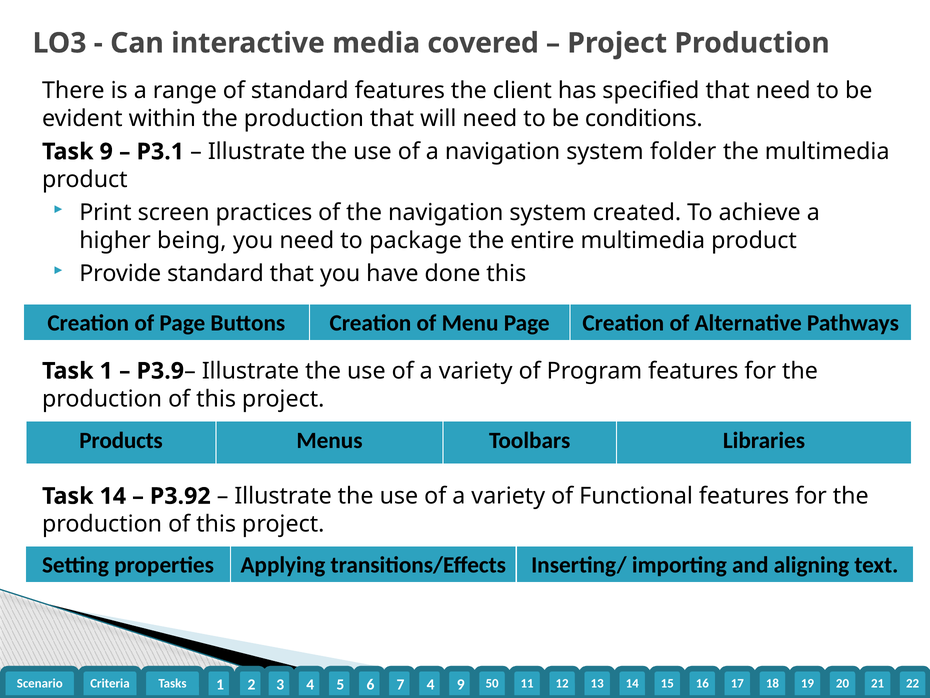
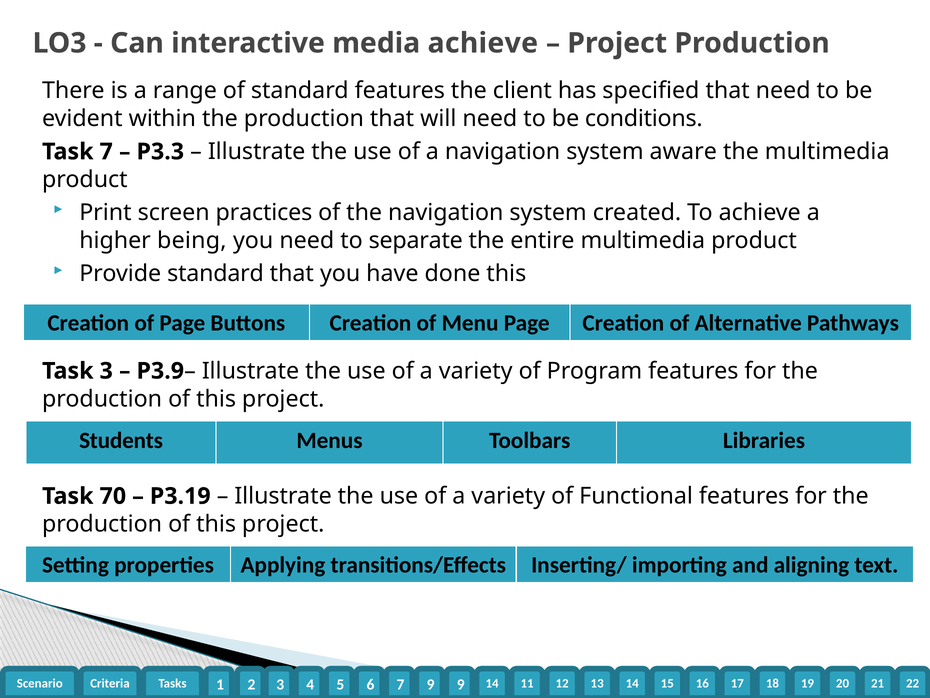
media covered: covered -> achieve
Task 9: 9 -> 7
P3.1: P3.1 -> P3.3
folder: folder -> aware
package: package -> separate
Task 1: 1 -> 3
Products: Products -> Students
Task 14: 14 -> 70
P3.92: P3.92 -> P3.19
4 at (431, 684): 4 -> 9
9 50: 50 -> 14
